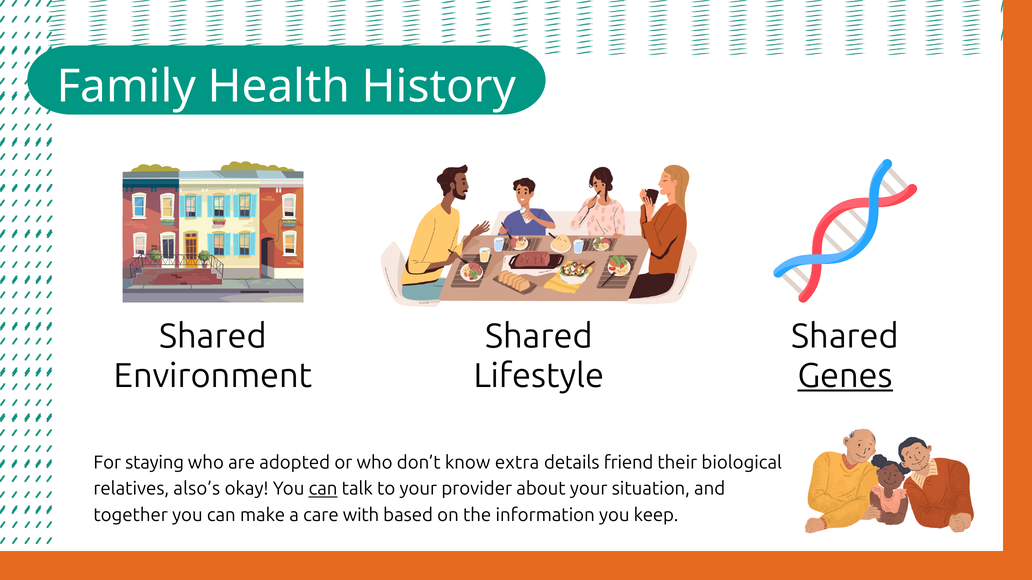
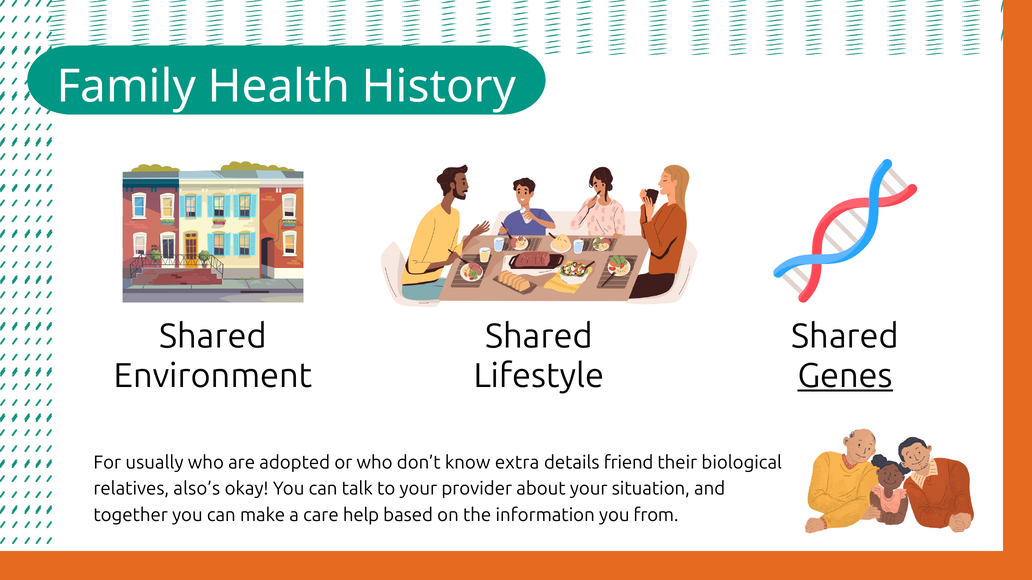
staying: staying -> usually
can at (323, 489) underline: present -> none
with: with -> help
keep: keep -> from
